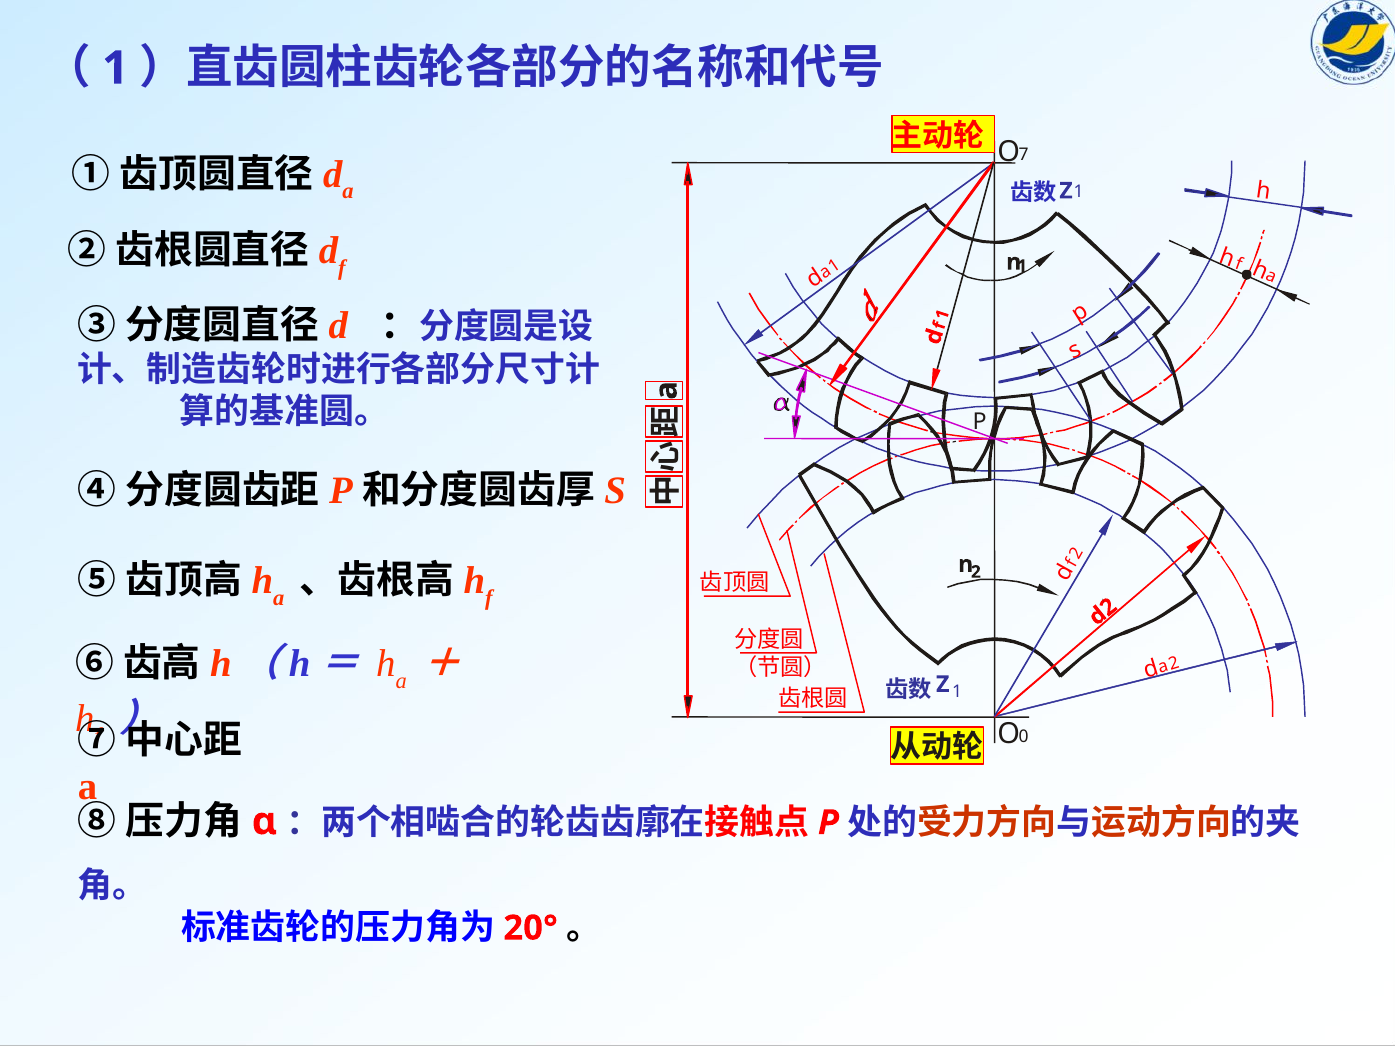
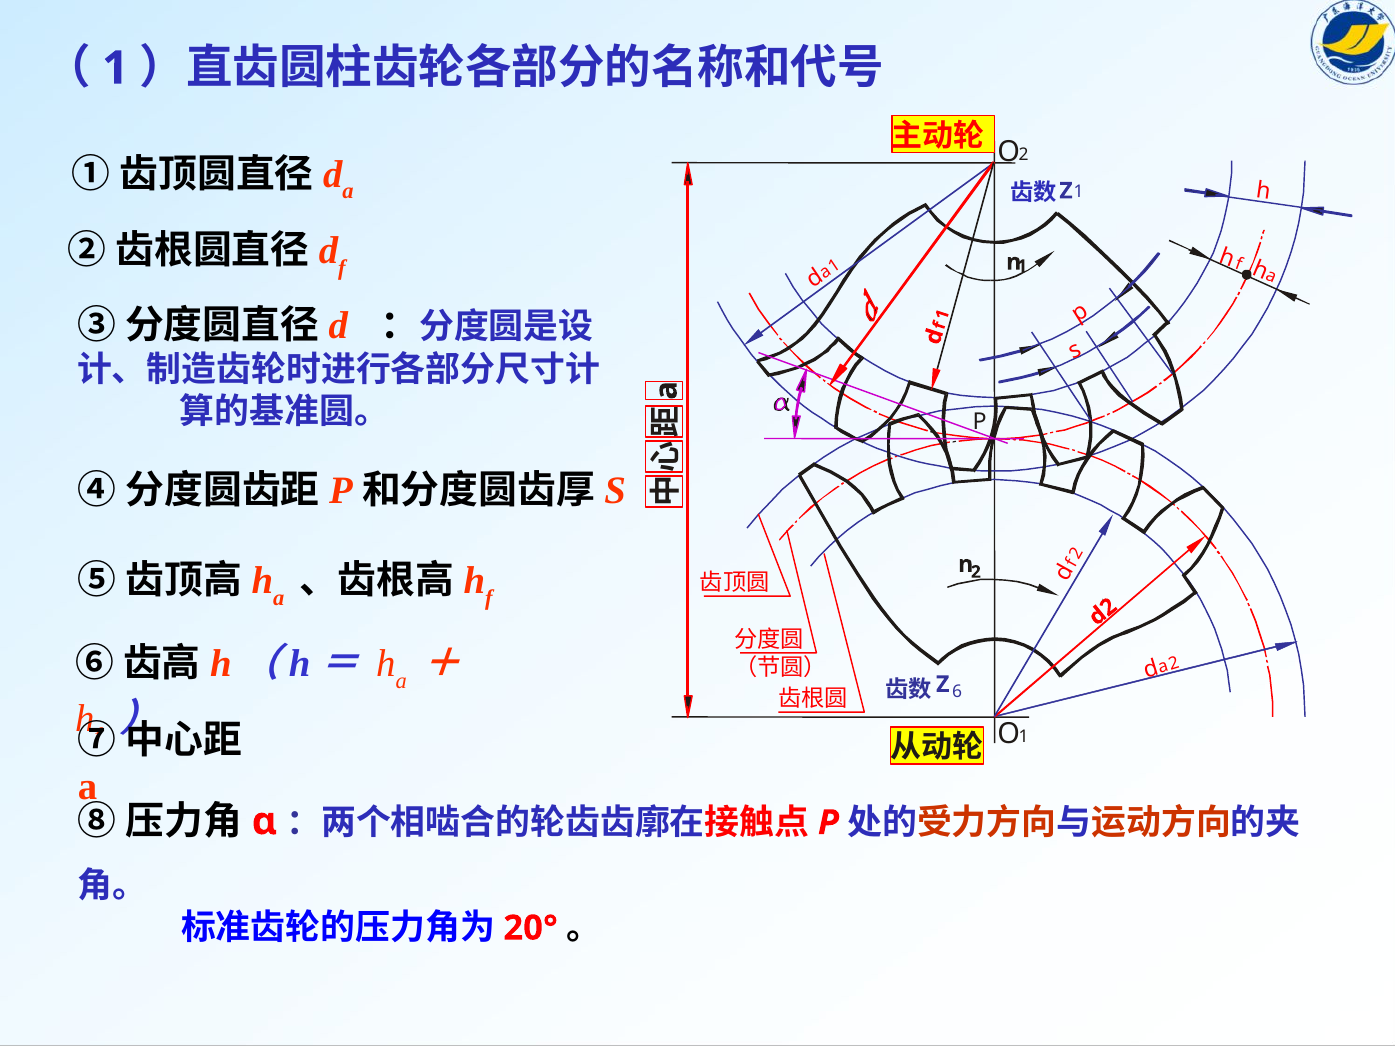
O 7: 7 -> 2
Z 1: 1 -> 6
O 0: 0 -> 1
